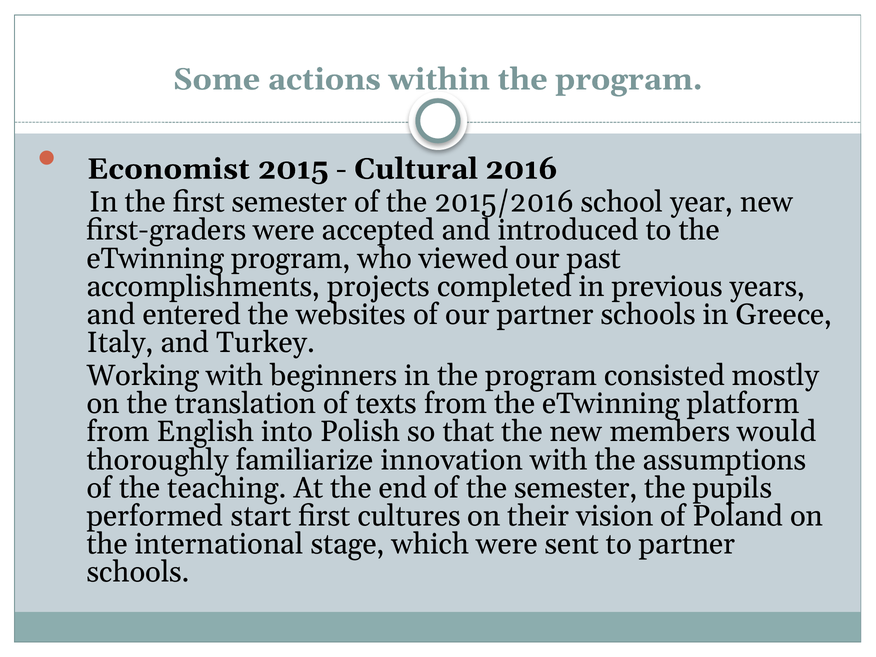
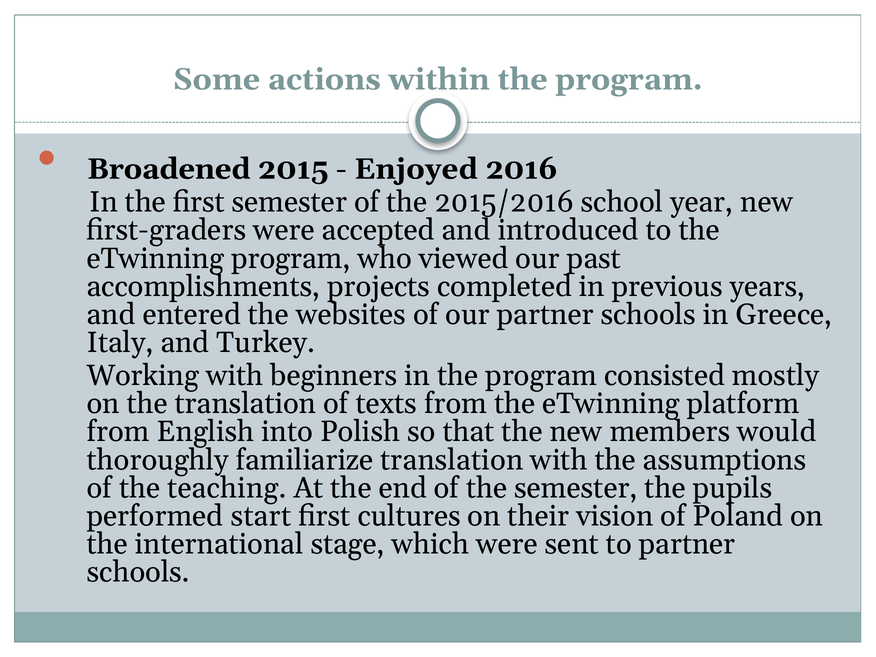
Economist: Economist -> Broadened
Cultural: Cultural -> Enjoyed
familiarize innovation: innovation -> translation
